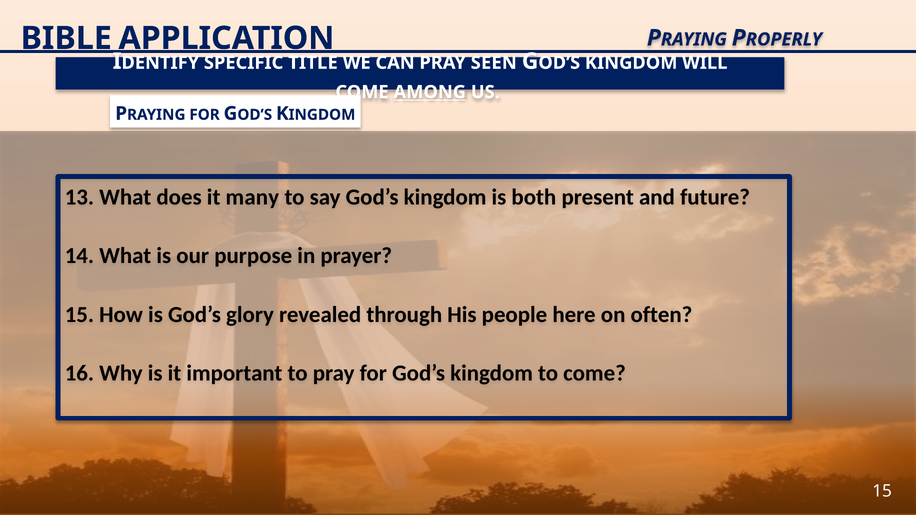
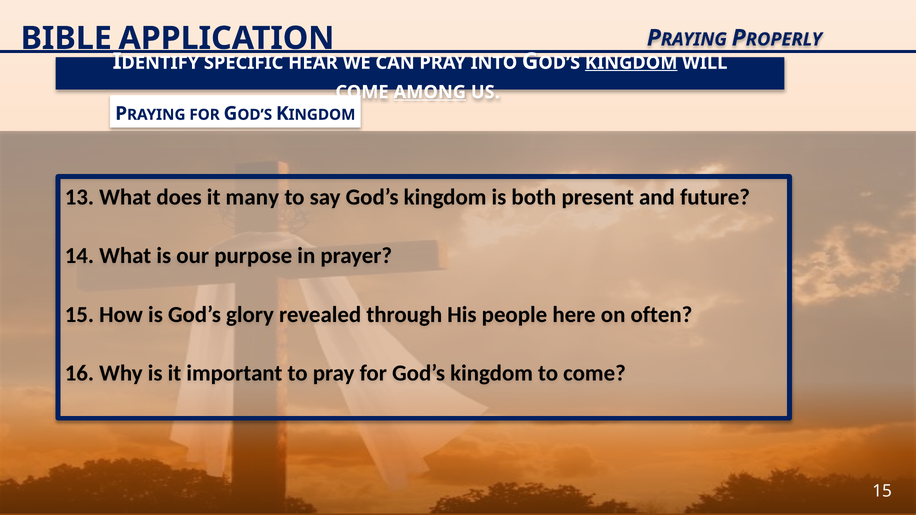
TITLE: TITLE -> HEAR
SEEN: SEEN -> INTO
KINGDOM at (631, 63) underline: none -> present
